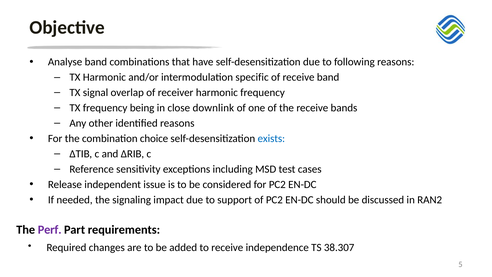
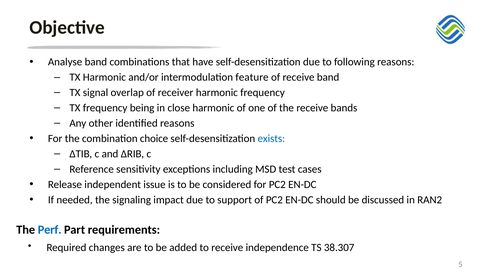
specific: specific -> feature
close downlink: downlink -> harmonic
Perf colour: purple -> blue
